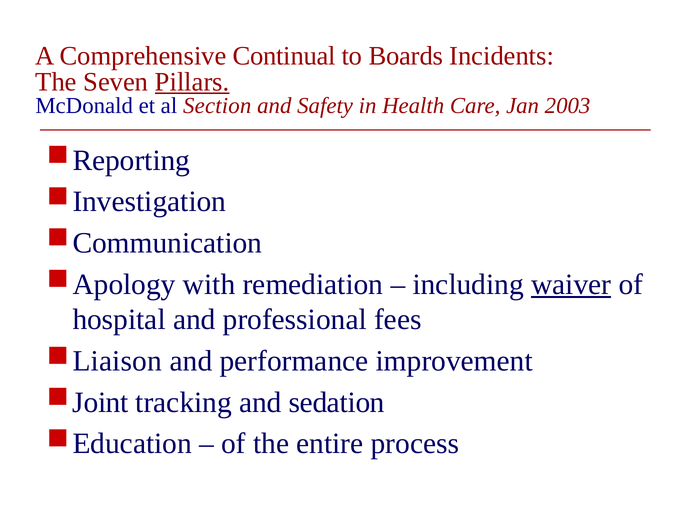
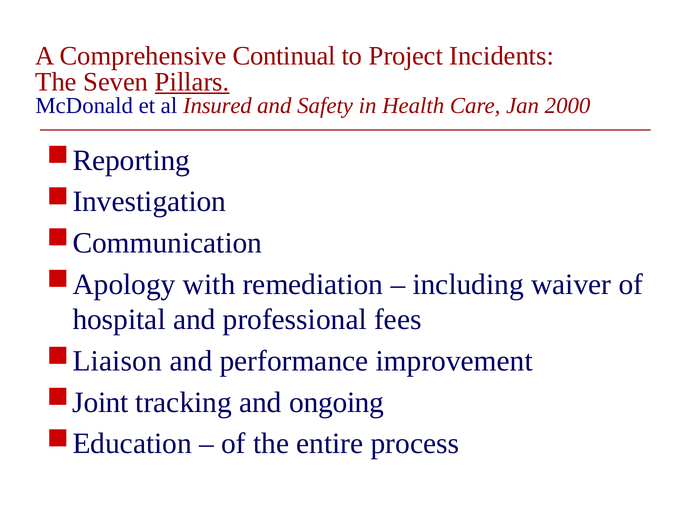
Boards: Boards -> Project
Section: Section -> Insured
2003: 2003 -> 2000
waiver underline: present -> none
sedation: sedation -> ongoing
